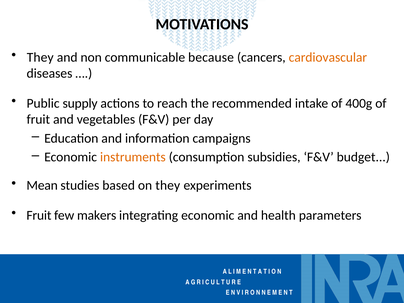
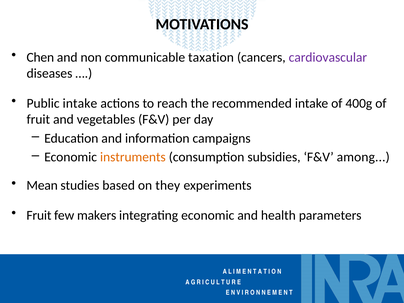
They at (40, 57): They -> Chen
because: because -> taxation
cardiovascular colour: orange -> purple
Public supply: supply -> intake
budget: budget -> among
